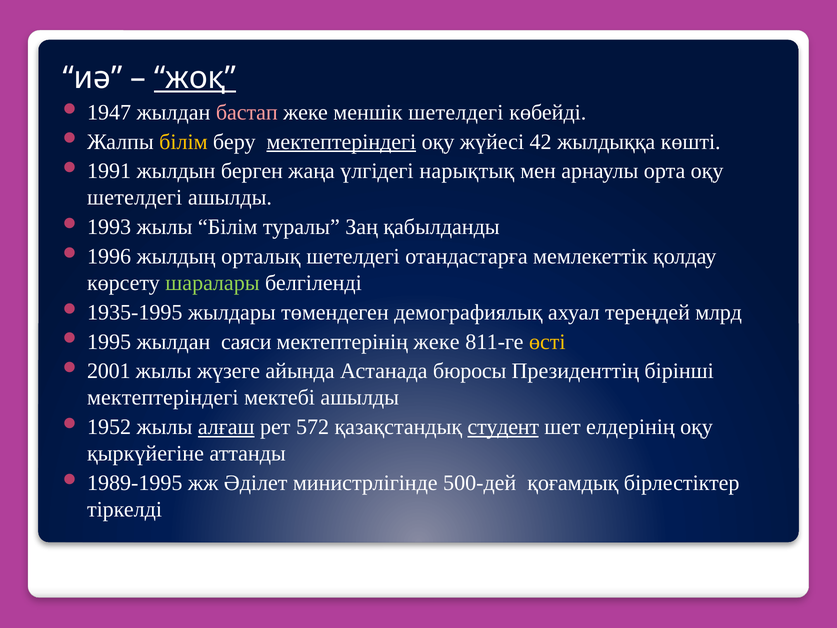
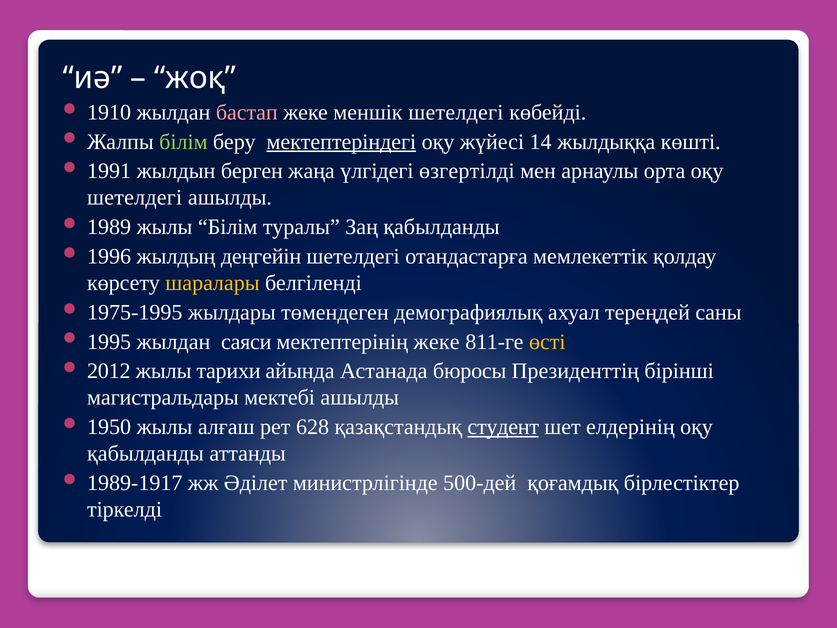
жоқ underline: present -> none
1947: 1947 -> 1910
білім at (183, 142) colour: yellow -> light green
42: 42 -> 14
нарықтық: нарықтық -> өзгертілді
1993: 1993 -> 1989
орталық: орталық -> деңгейін
шаралары colour: light green -> yellow
1935-1995: 1935-1995 -> 1975-1995
млрд: млрд -> саны
2001: 2001 -> 2012
жүзеге: жүзеге -> тарихи
мектептеріндегі at (163, 398): мектептеріндегі -> магистральдары
1952: 1952 -> 1950
алғаш underline: present -> none
572: 572 -> 628
қыркүйегіне at (145, 453): қыркүйегіне -> қабылданды
1989-1995: 1989-1995 -> 1989-1917
